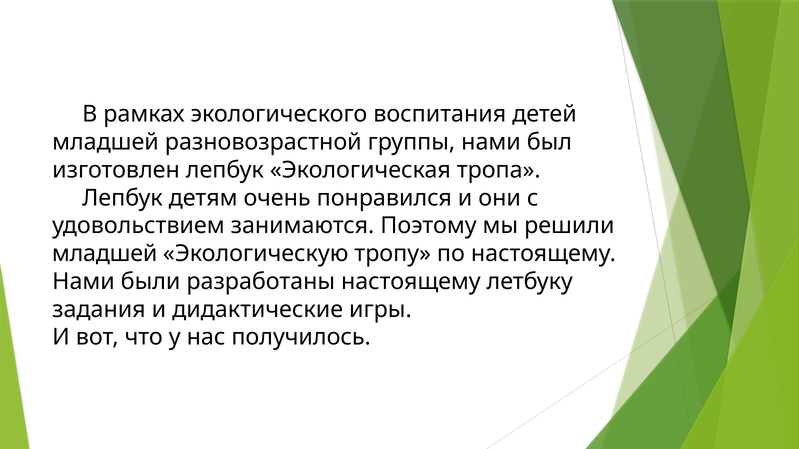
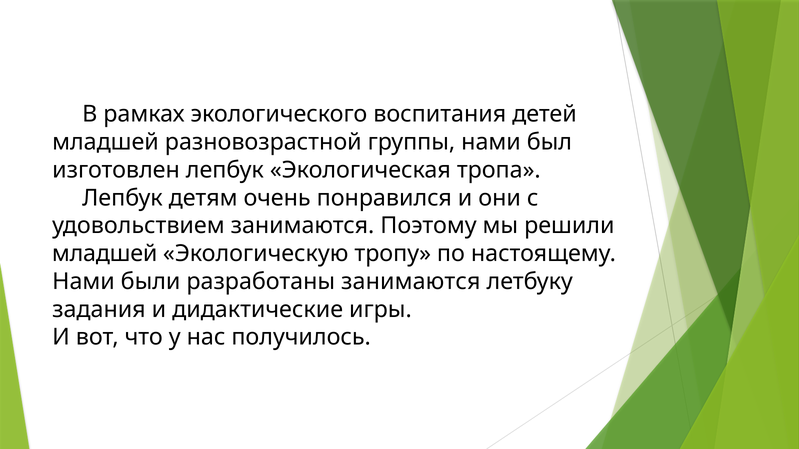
разработаны настоящему: настоящему -> занимаются
